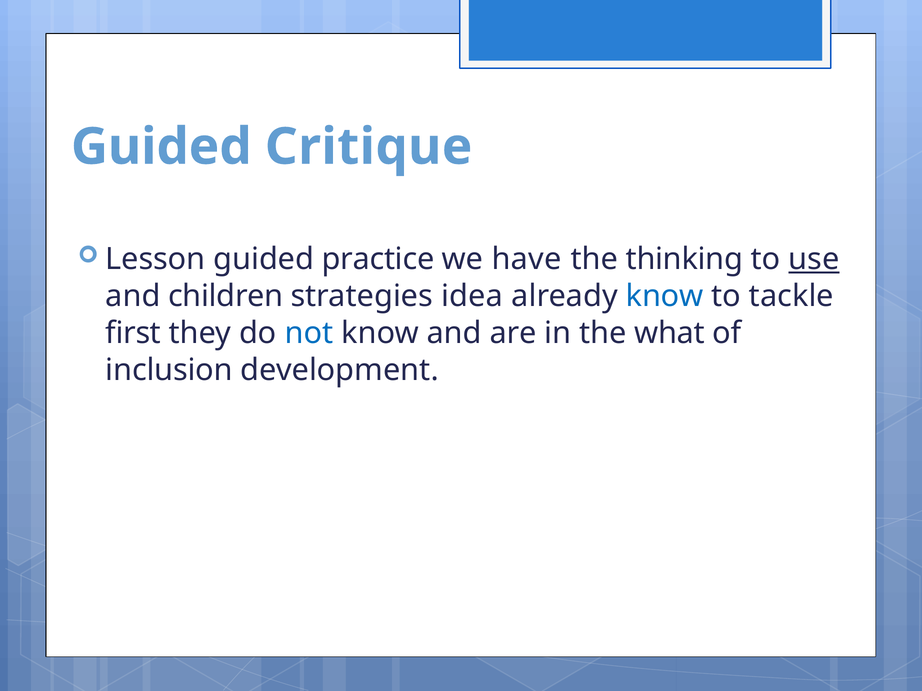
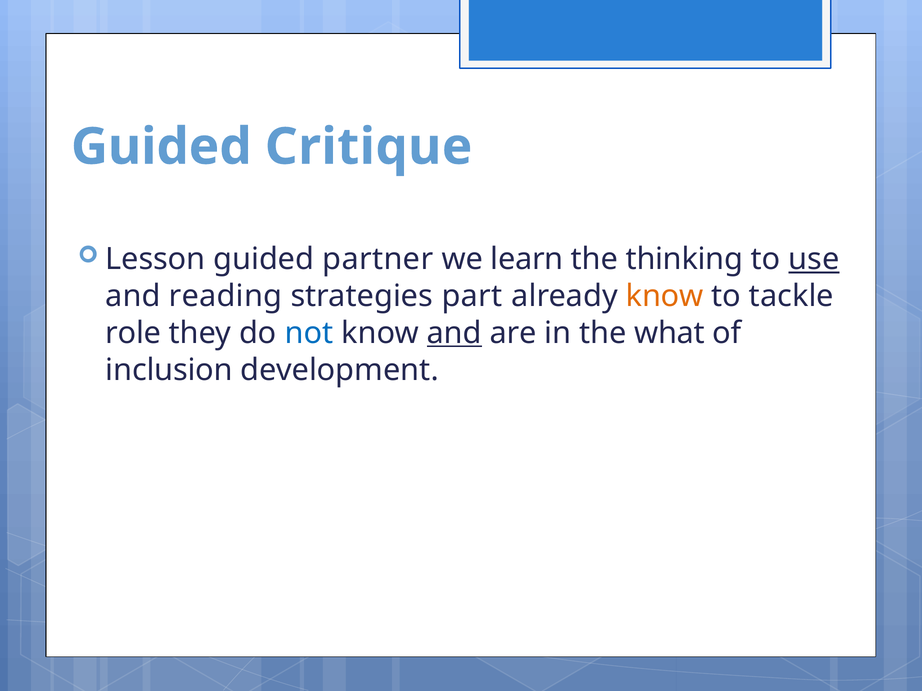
practice: practice -> partner
have: have -> learn
children: children -> reading
idea: idea -> part
know at (665, 296) colour: blue -> orange
first: first -> role
and at (454, 333) underline: none -> present
